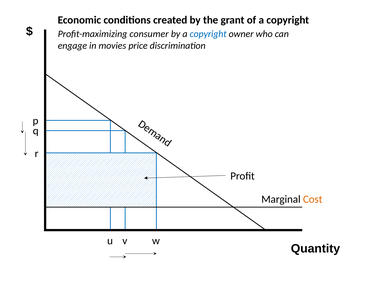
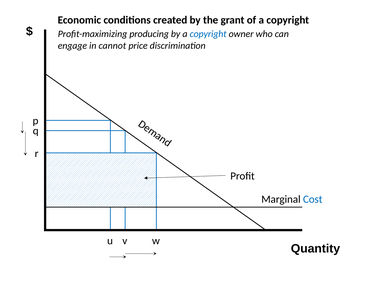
consumer: consumer -> producing
movies: movies -> cannot
Cost colour: orange -> blue
